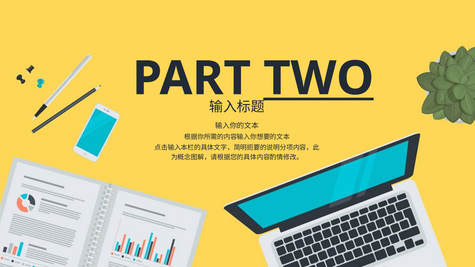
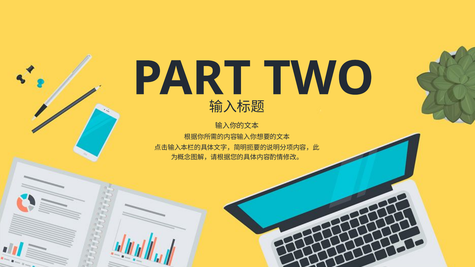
TWO underline: present -> none
